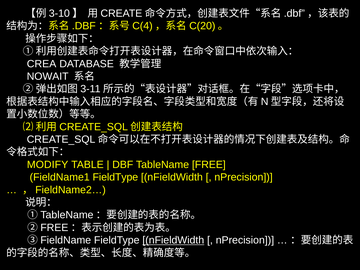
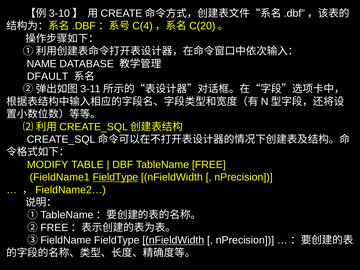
CREA: CREA -> NAME
NOWAIT: NOWAIT -> DFAULT
FieldType at (115, 177) underline: none -> present
